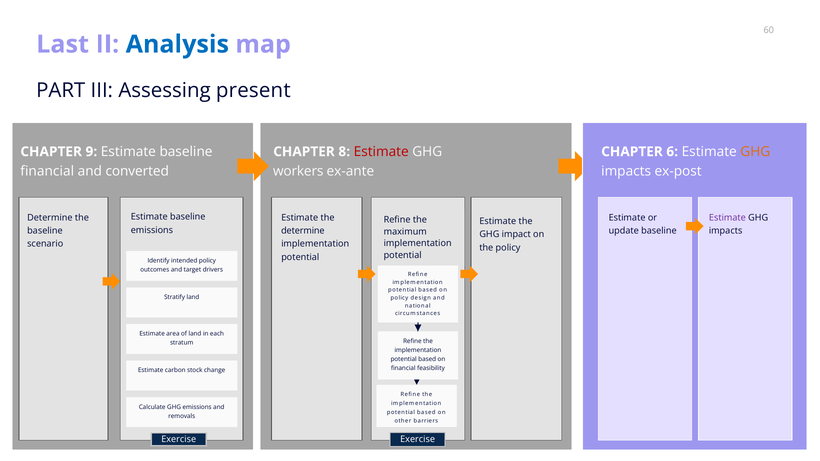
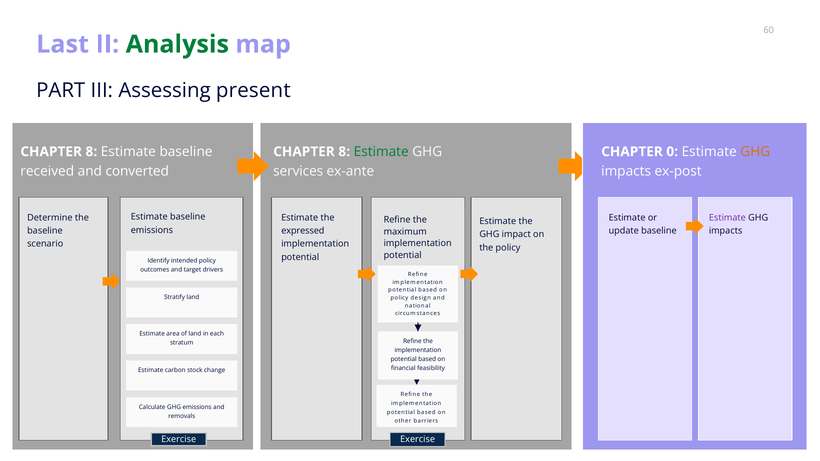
Analysis colour: blue -> green
9 at (91, 152): 9 -> 8
Estimate at (381, 152) colour: red -> green
6: 6 -> 0
financial at (47, 171): financial -> received
workers: workers -> services
determine at (303, 231): determine -> expressed
